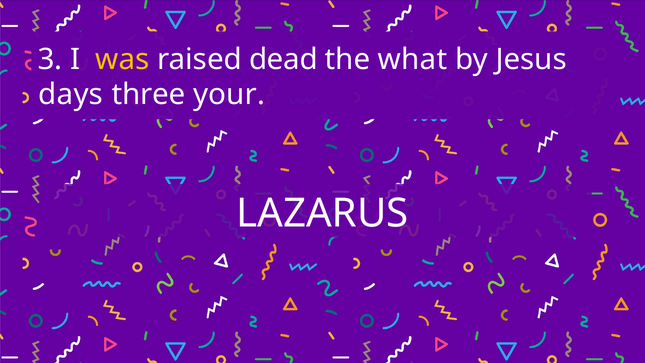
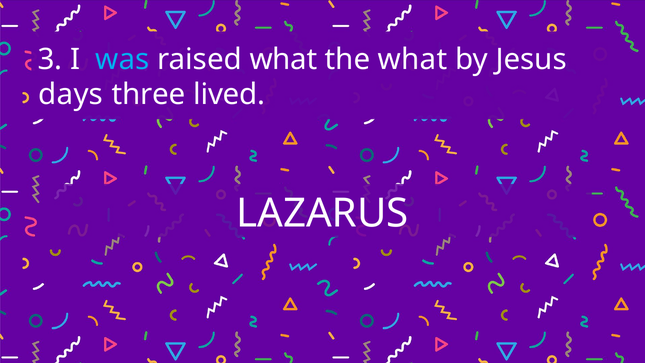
was colour: yellow -> light blue
raised dead: dead -> what
your: your -> lived
